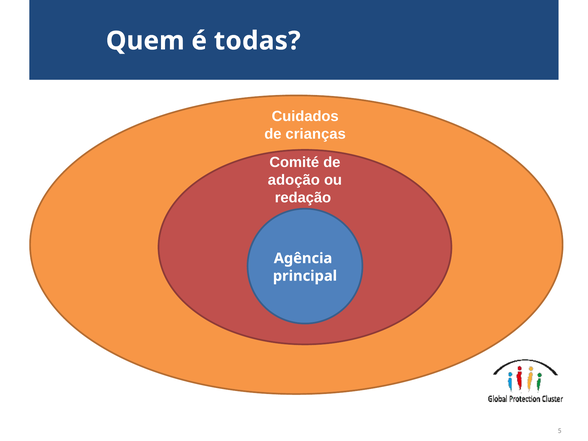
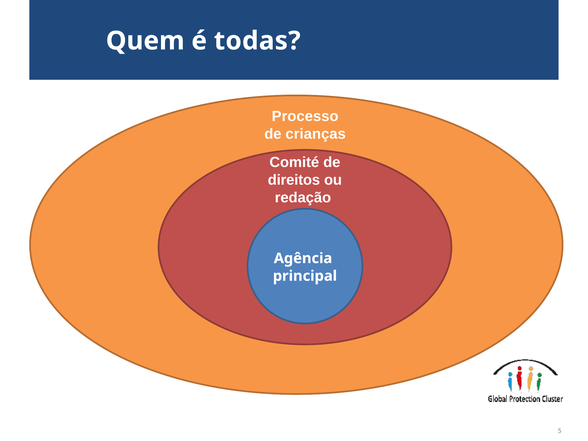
Cuidados: Cuidados -> Processo
adoção: adoção -> direitos
